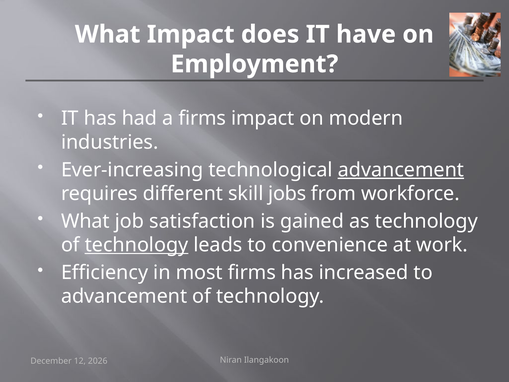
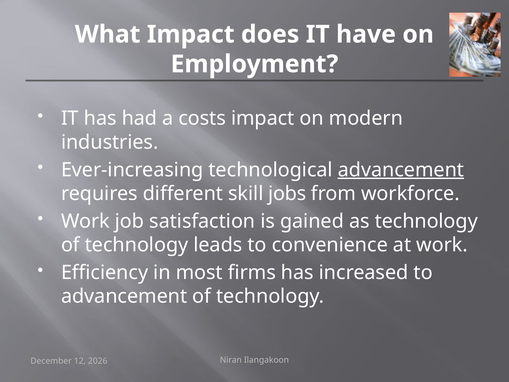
a firms: firms -> costs
What at (85, 221): What -> Work
technology at (137, 245) underline: present -> none
